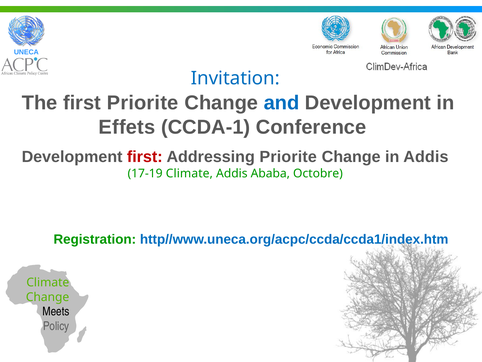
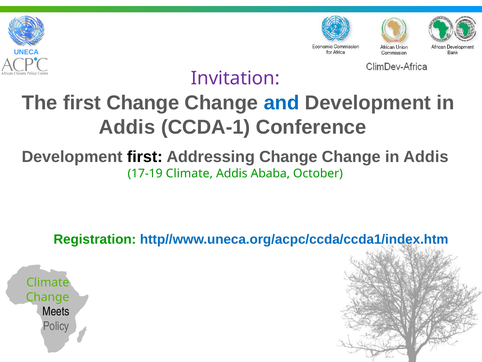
Invitation colour: blue -> purple
first Priorite: Priorite -> Change
Effets at (127, 127): Effets -> Addis
first at (145, 157) colour: red -> black
Addressing Priorite: Priorite -> Change
Octobre: Octobre -> October
